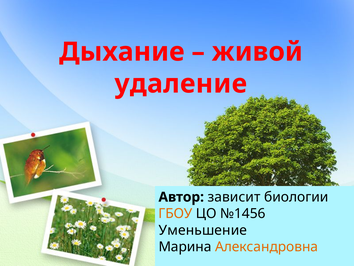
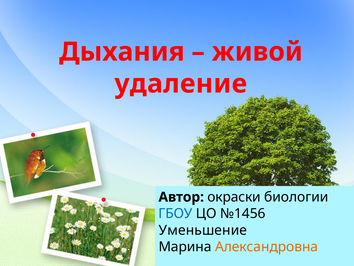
Дыхание: Дыхание -> Дыхания
зависит: зависит -> окраски
ГБОУ colour: orange -> blue
